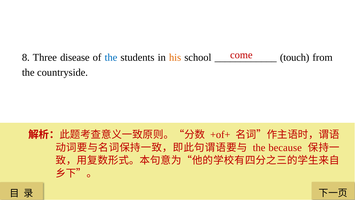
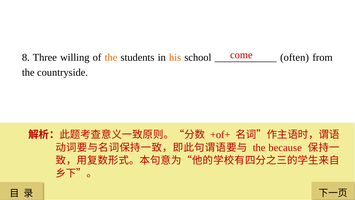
disease: disease -> willing
the at (111, 57) colour: blue -> orange
touch: touch -> often
